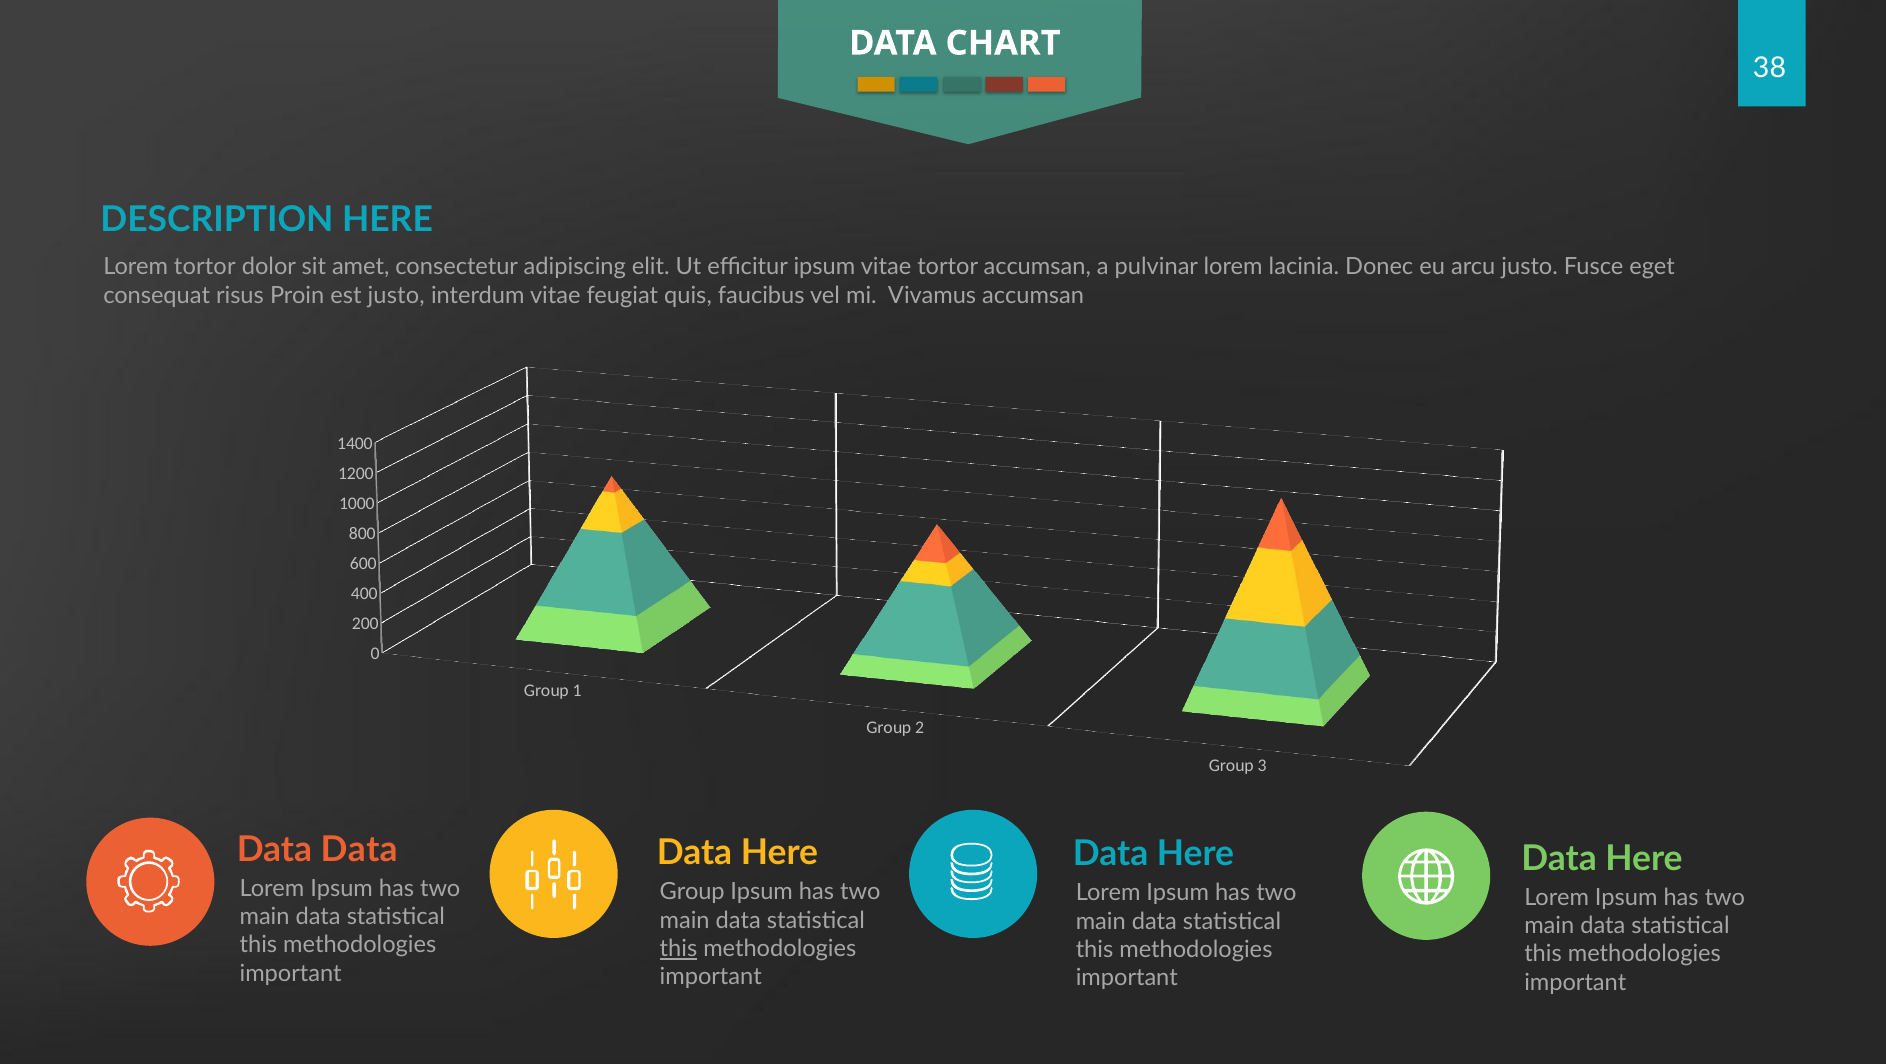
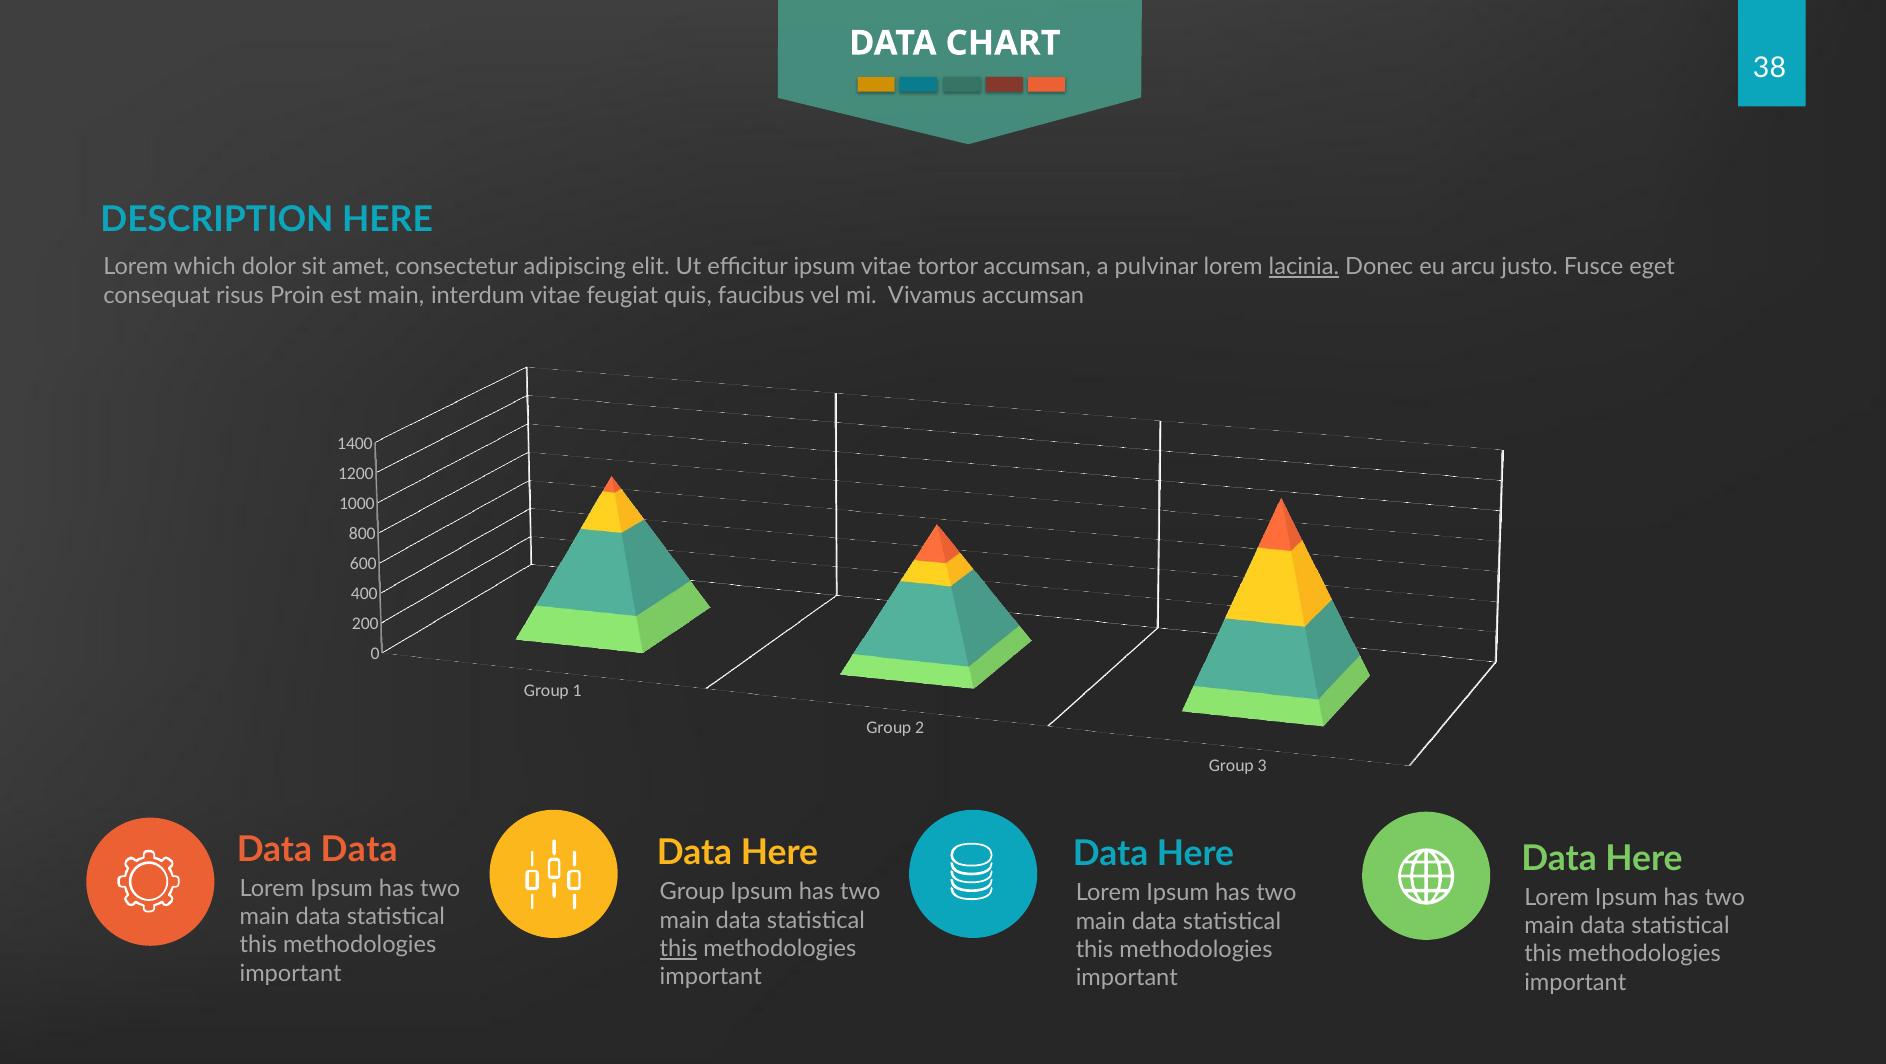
Lorem tortor: tortor -> which
lacinia underline: none -> present
est justo: justo -> main
